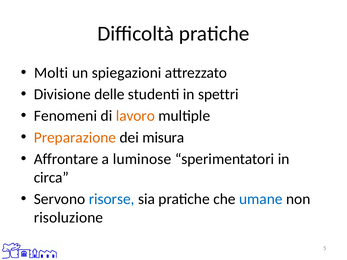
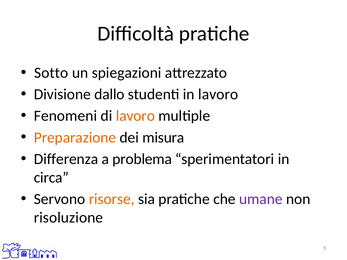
Molti: Molti -> Sotto
delle: delle -> dallo
in spettri: spettri -> lavoro
Affrontare: Affrontare -> Differenza
luminose: luminose -> problema
risorse colour: blue -> orange
umane colour: blue -> purple
